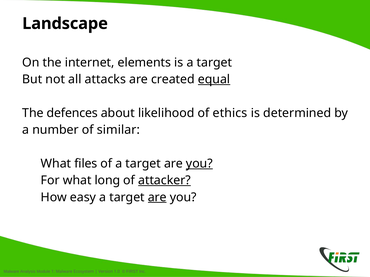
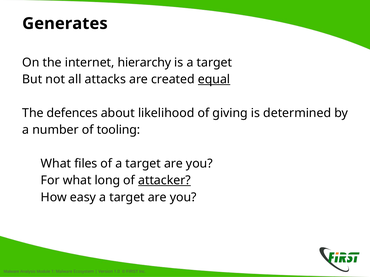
Landscape: Landscape -> Generates
elements: elements -> hierarchy
ethics: ethics -> giving
similar: similar -> tooling
you at (199, 164) underline: present -> none
are at (157, 198) underline: present -> none
